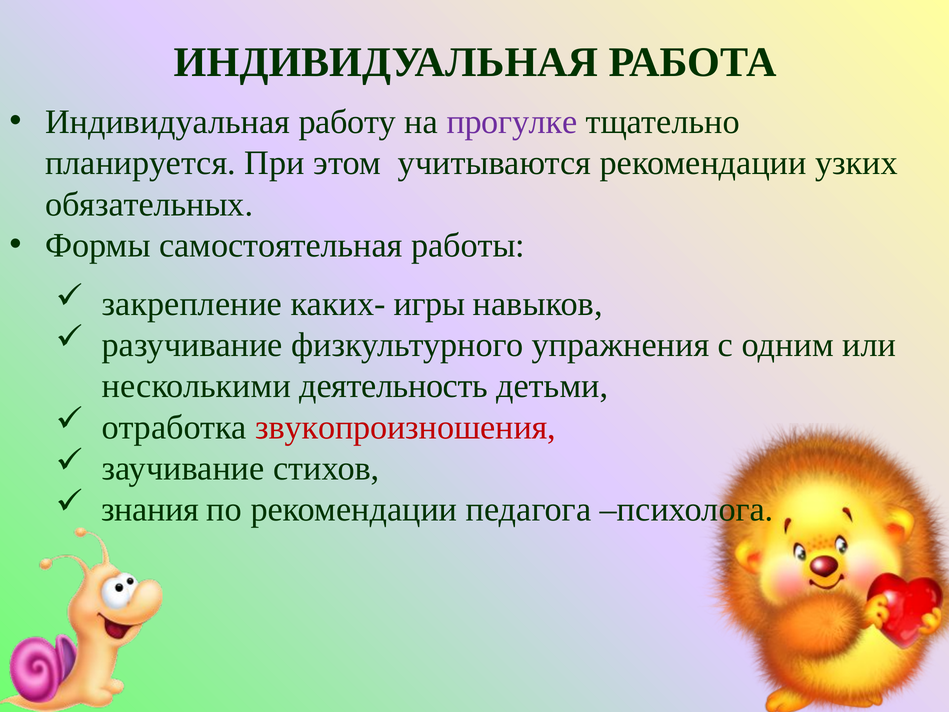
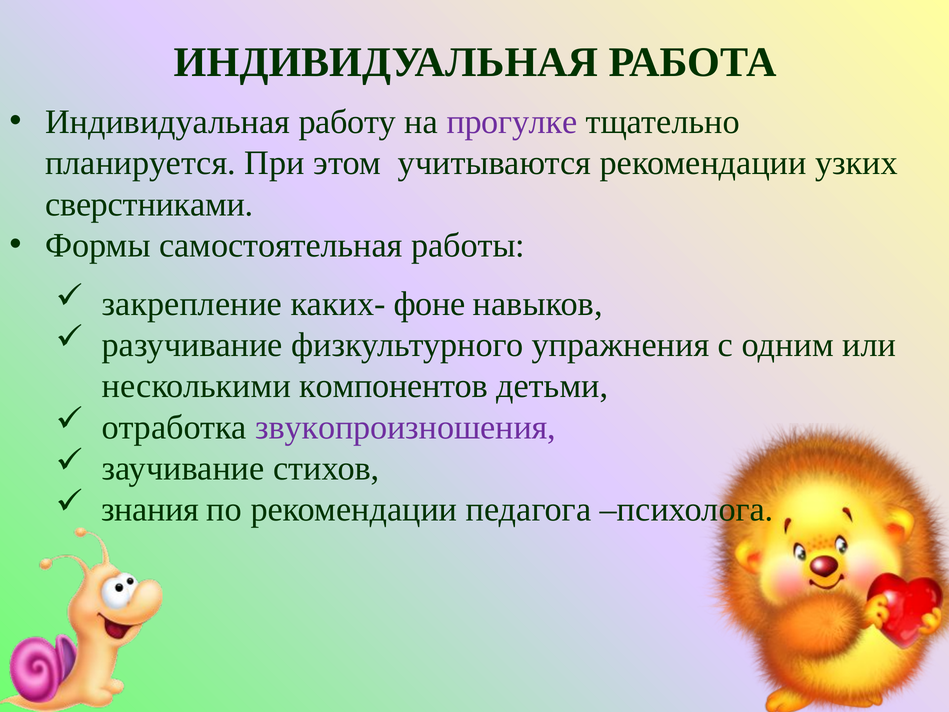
обязательных: обязательных -> сверстниками
игры: игры -> фоне
деятельность: деятельность -> компонентов
звукопроизношения colour: red -> purple
